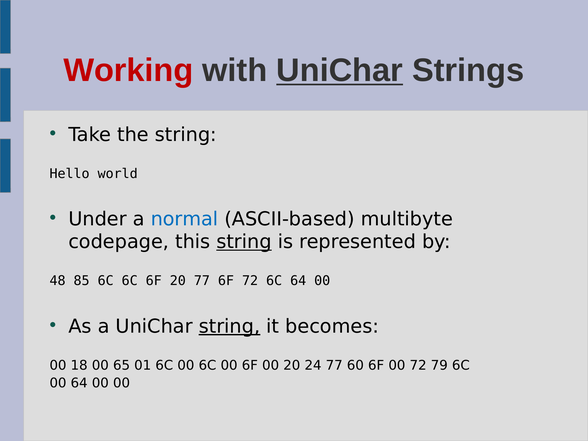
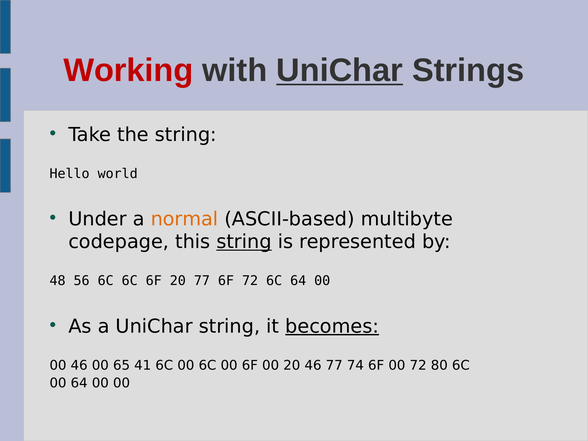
normal colour: blue -> orange
85: 85 -> 56
string at (229, 326) underline: present -> none
becomes underline: none -> present
00 18: 18 -> 46
01: 01 -> 41
20 24: 24 -> 46
60: 60 -> 74
79: 79 -> 80
